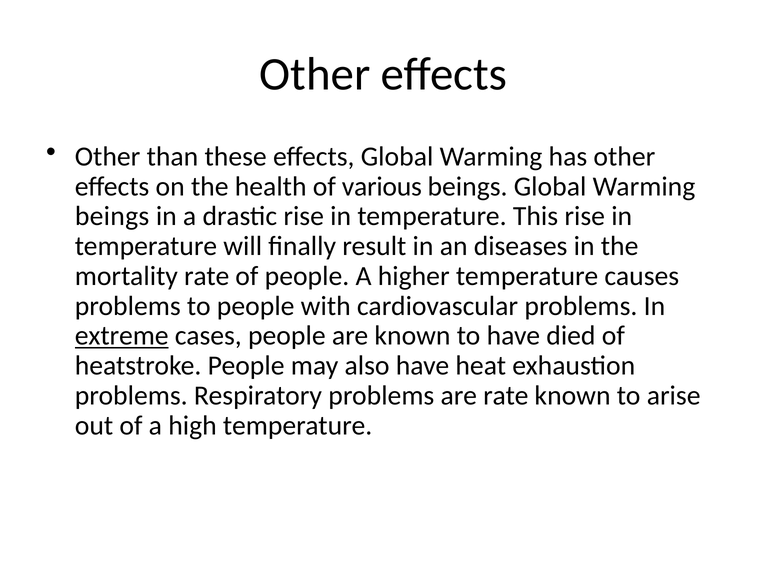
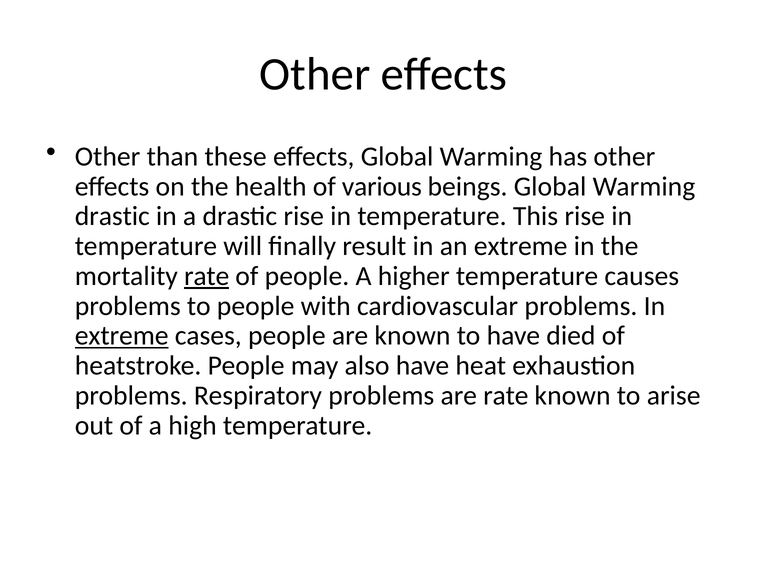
beings at (112, 216): beings -> drastic
an diseases: diseases -> extreme
rate at (207, 276) underline: none -> present
